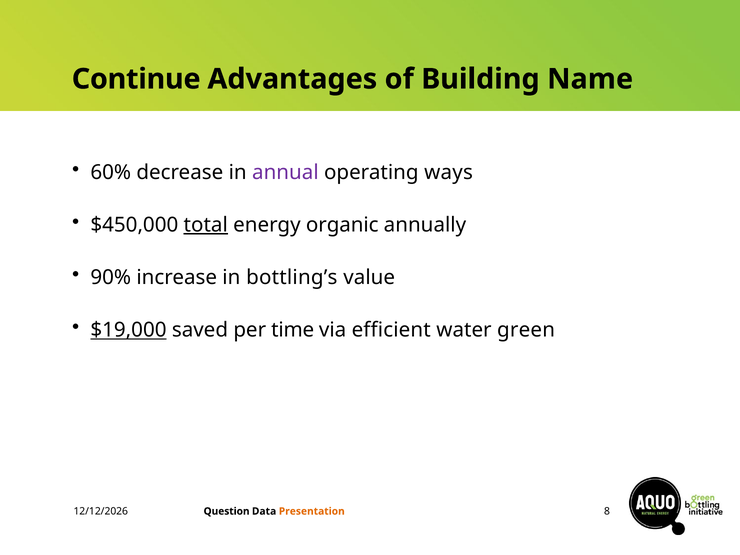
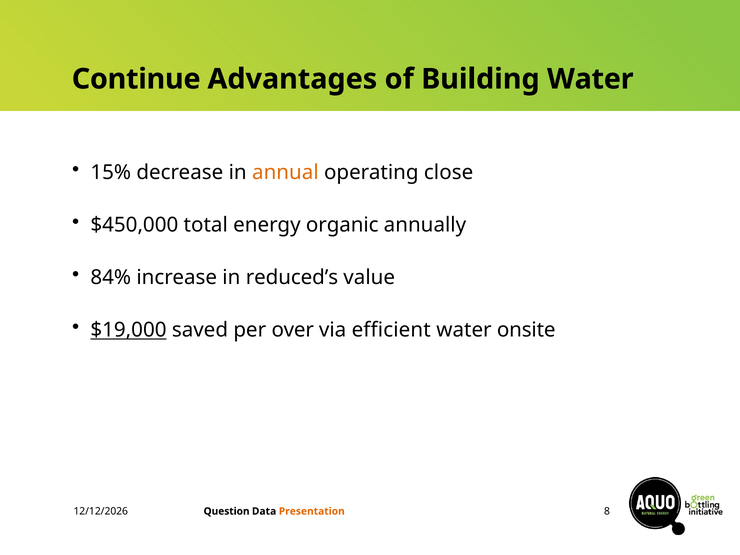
Building Name: Name -> Water
60%: 60% -> 15%
annual colour: purple -> orange
ways: ways -> close
total underline: present -> none
90%: 90% -> 84%
bottling’s: bottling’s -> reduced’s
time: time -> over
green: green -> onsite
